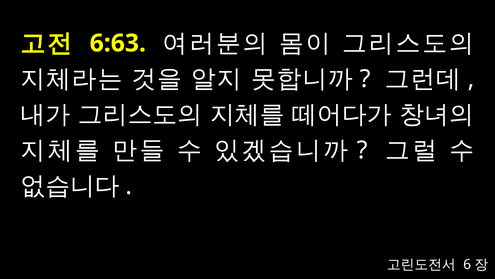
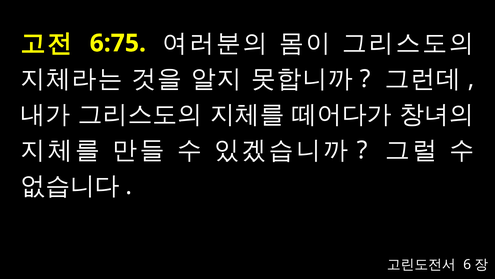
6:63: 6:63 -> 6:75
